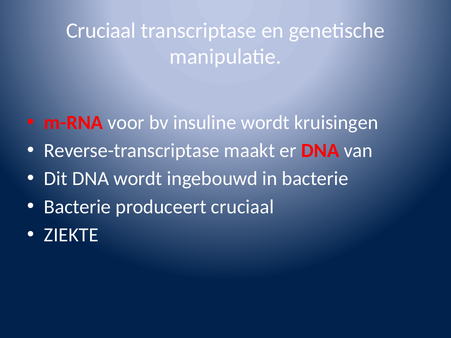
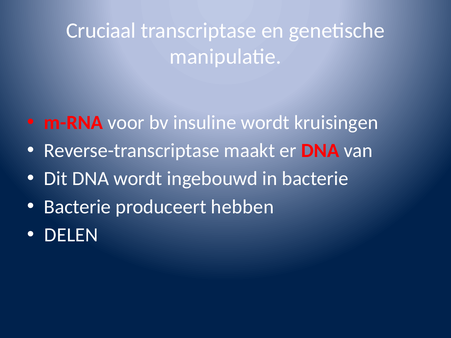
produceert cruciaal: cruciaal -> hebben
ZIEKTE: ZIEKTE -> DELEN
